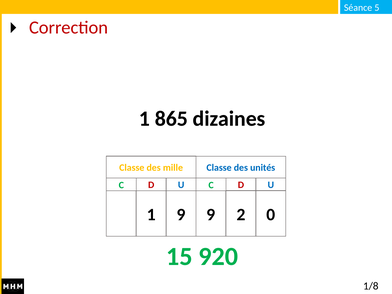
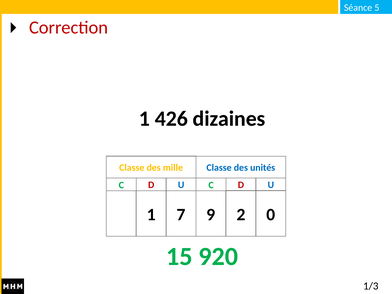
865: 865 -> 426
1 9: 9 -> 7
1/8: 1/8 -> 1/3
